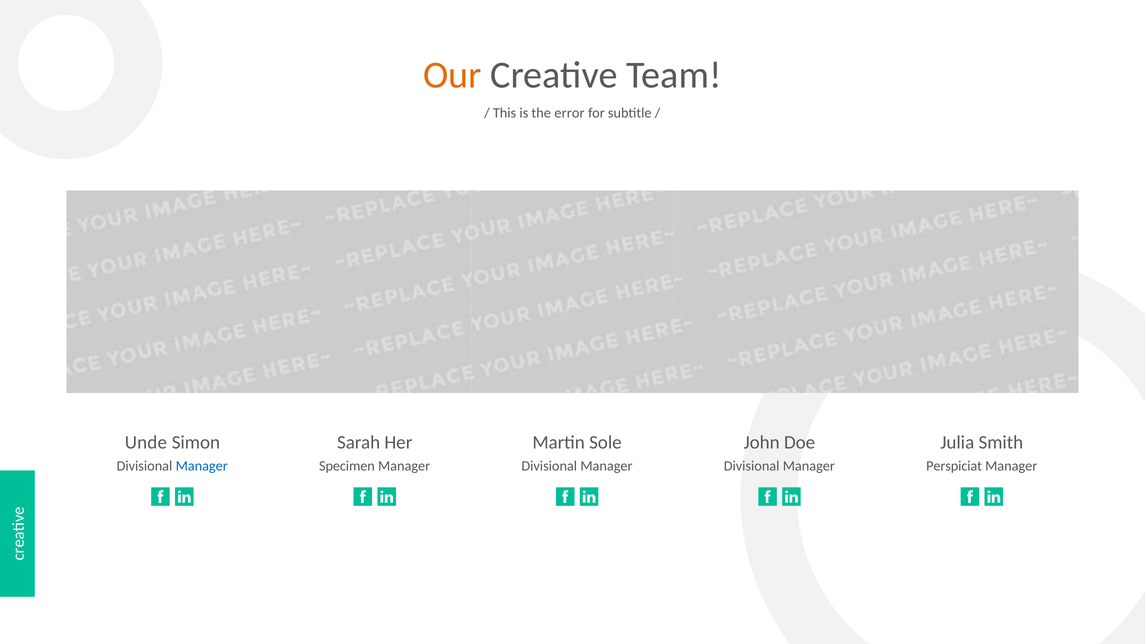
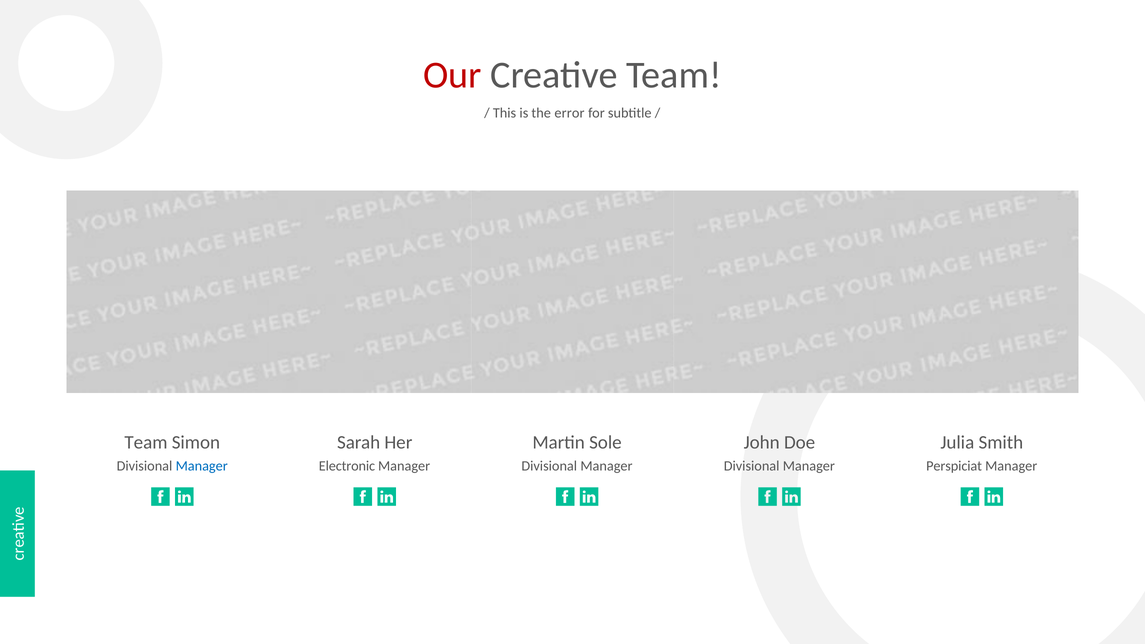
Our colour: orange -> red
Unde at (146, 442): Unde -> Team
Specimen: Specimen -> Electronic
